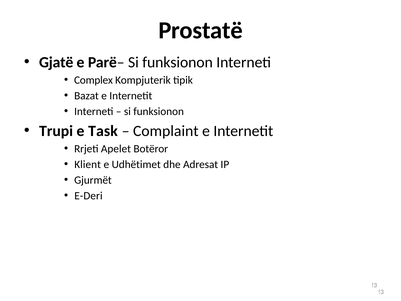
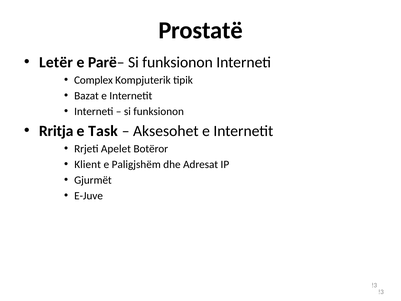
Gjatë: Gjatë -> Letër
Trupi: Trupi -> Rritja
Complaint: Complaint -> Aksesohet
Udhëtimet: Udhëtimet -> Paligjshëm
E-Deri: E-Deri -> E-Juve
